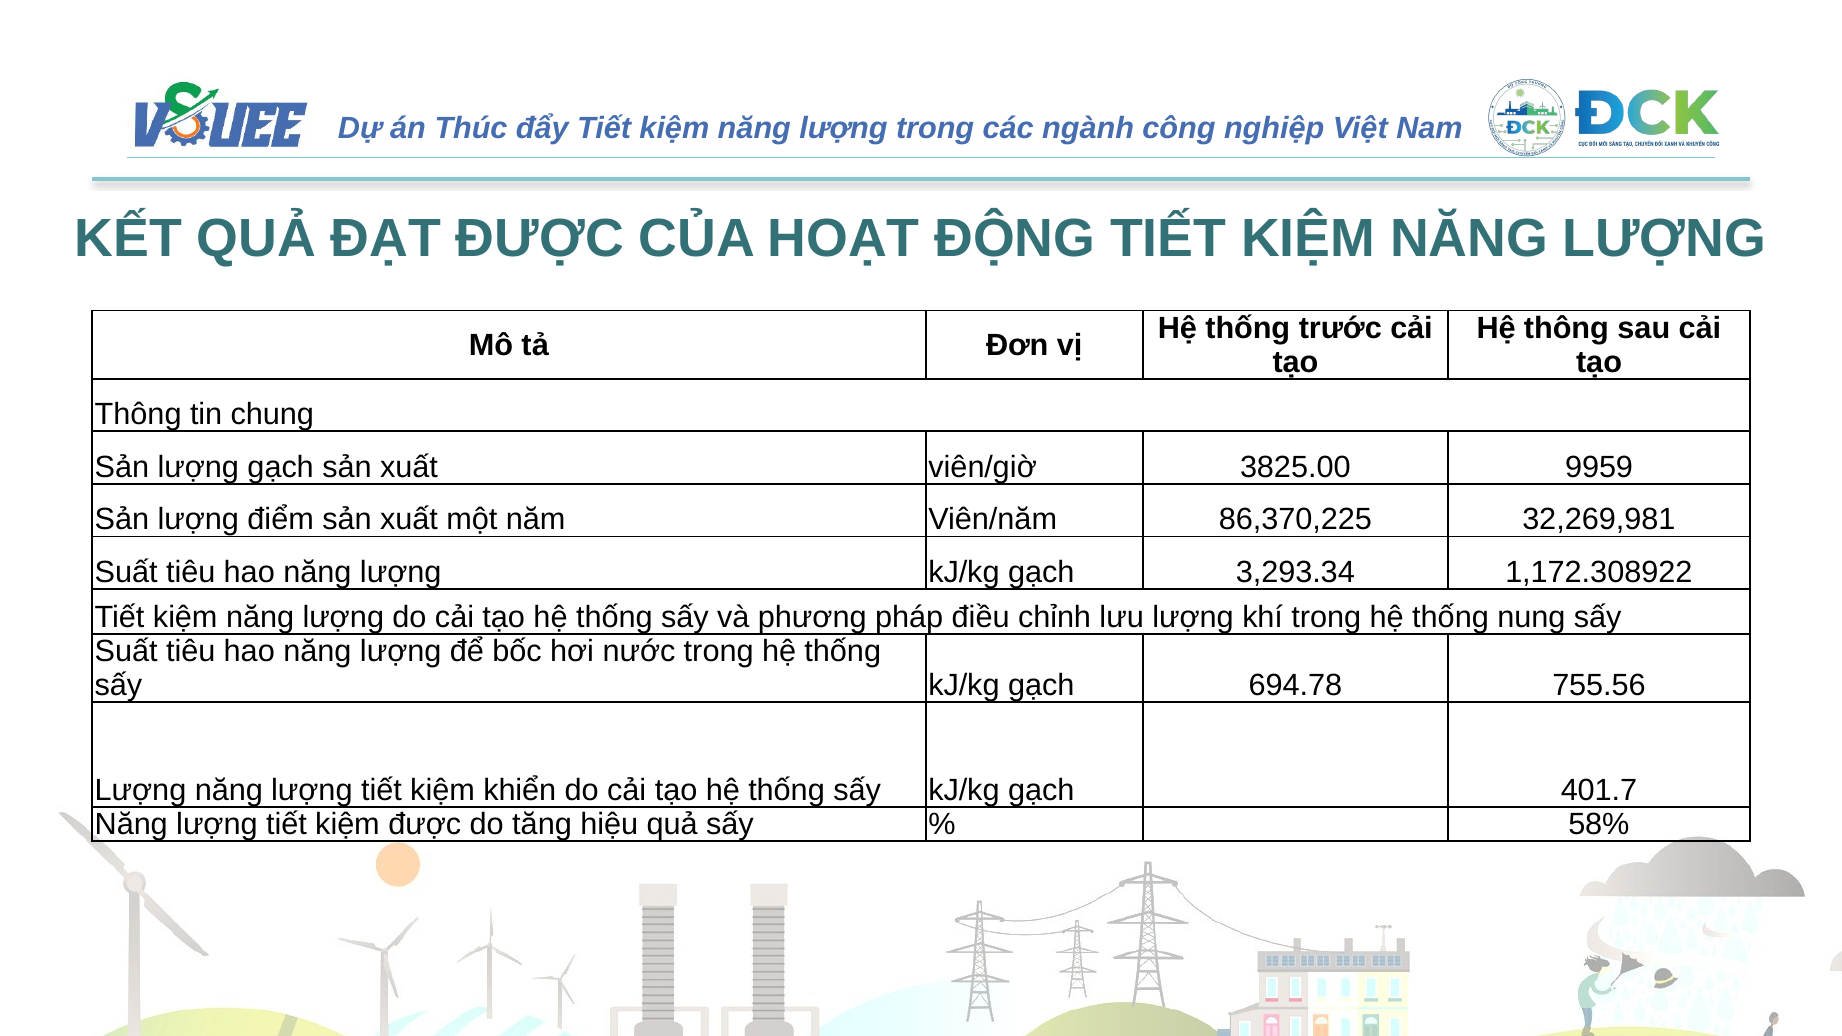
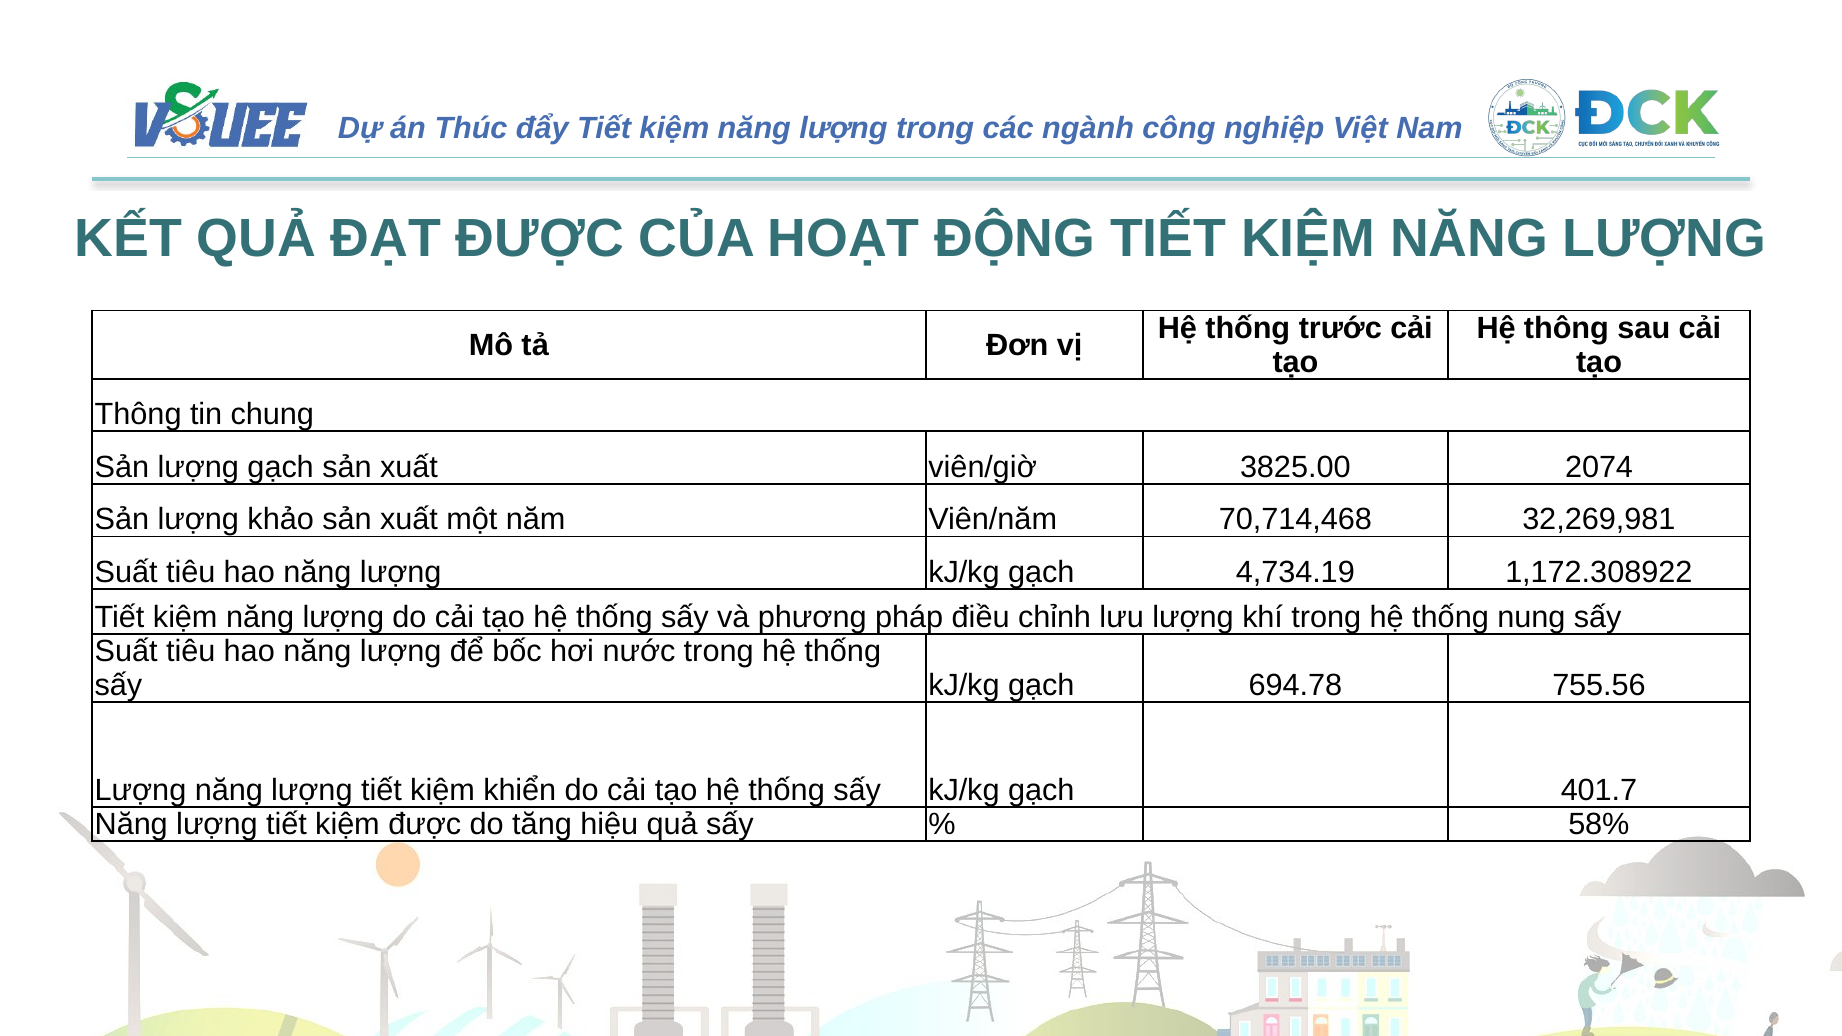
9959: 9959 -> 2074
điểm: điểm -> khảo
86,370,225: 86,370,225 -> 70,714,468
3,293.34: 3,293.34 -> 4,734.19
